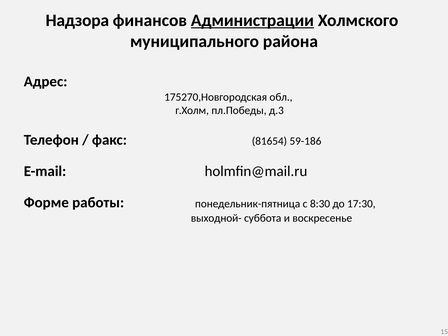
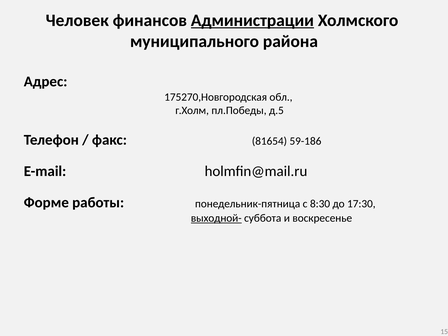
Надзора: Надзора -> Человек
д.3: д.3 -> д.5
выходной- underline: none -> present
